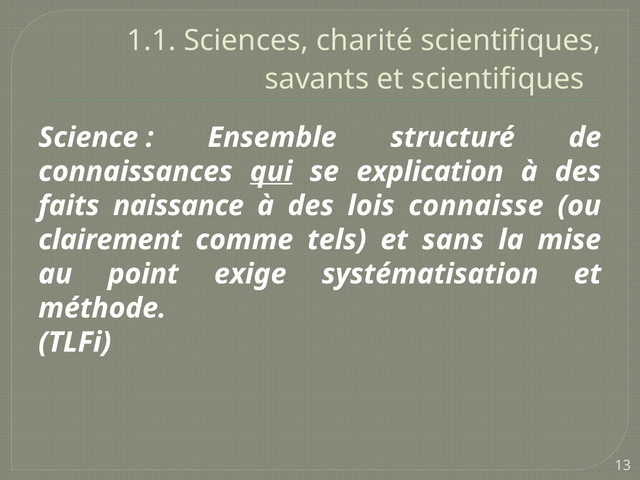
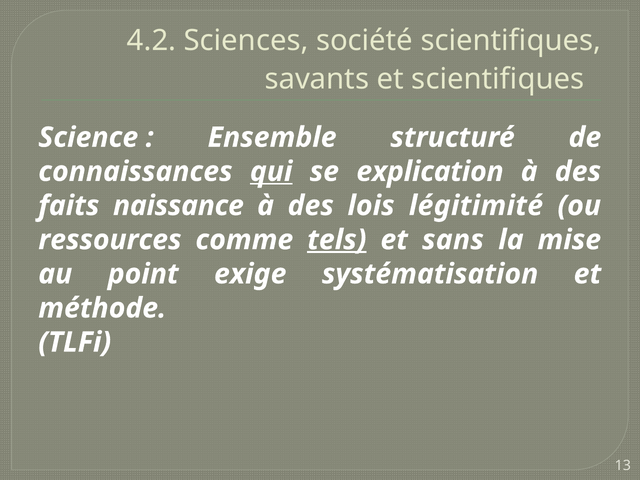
1.1: 1.1 -> 4.2
charité: charité -> société
connaisse: connaisse -> légitimité
clairement: clairement -> ressources
tels underline: none -> present
